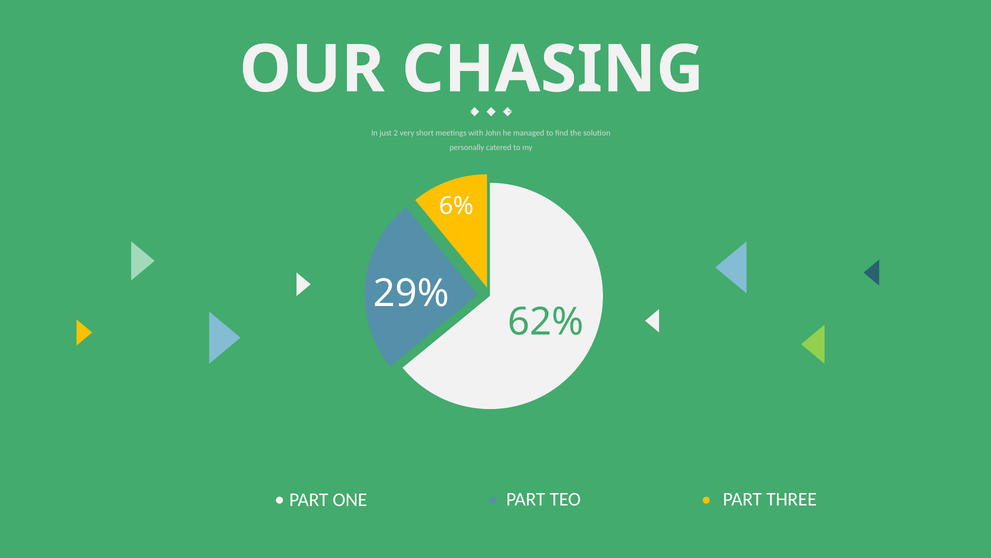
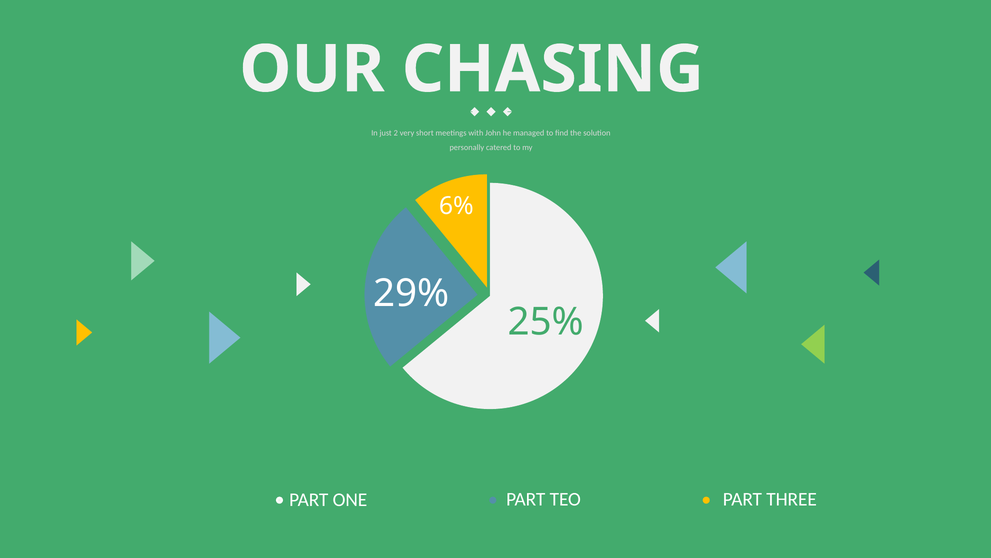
62%: 62% -> 25%
